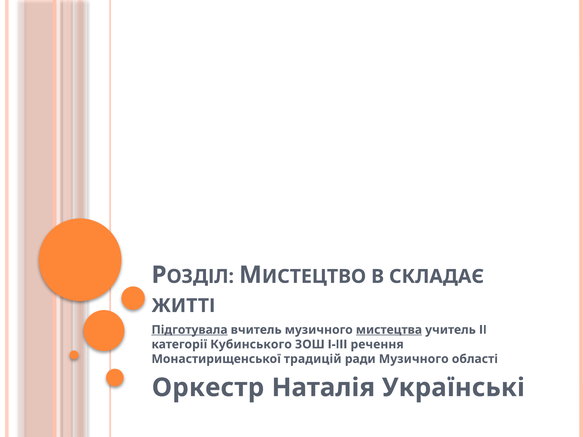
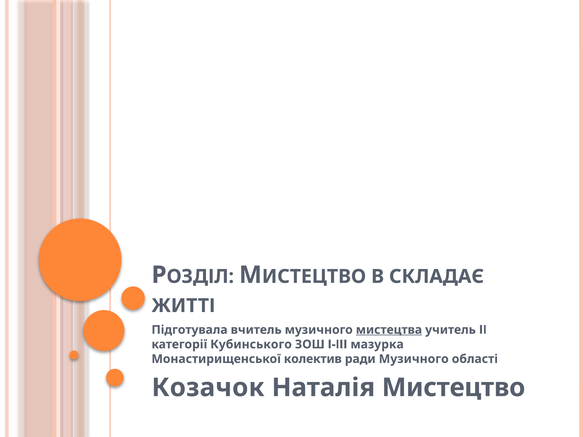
Підготувала underline: present -> none
речення: речення -> мазурка
традицій: традицій -> колектив
Оркестр: Оркестр -> Козачок
Українські: Українські -> Мистецтво
